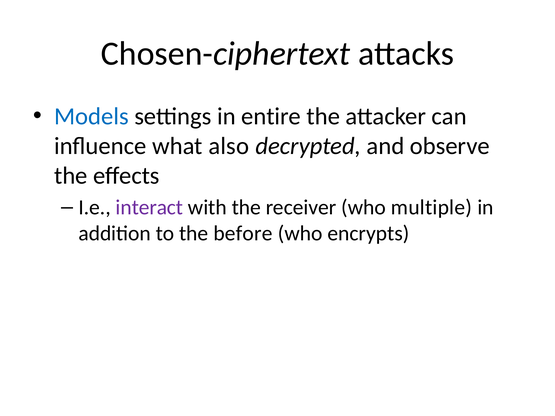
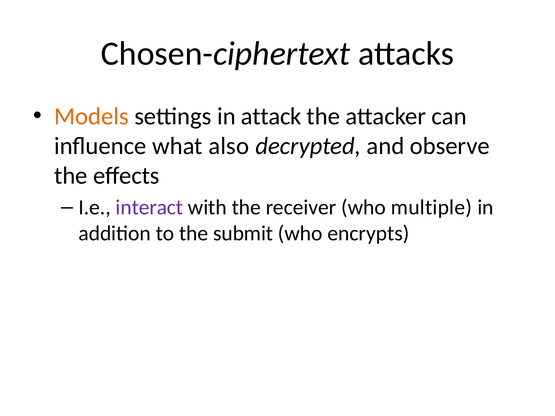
Models colour: blue -> orange
entire: entire -> attack
before: before -> submit
